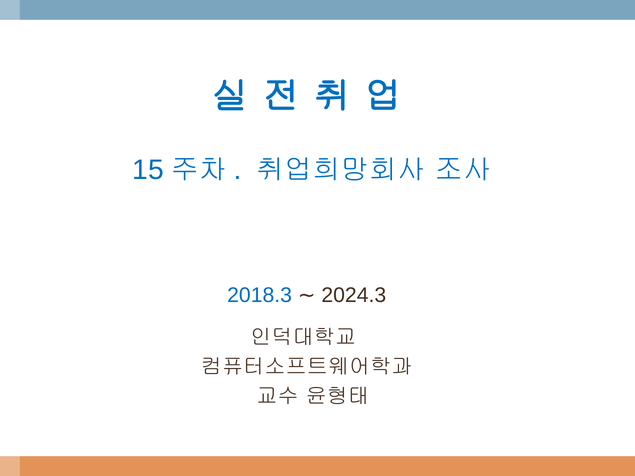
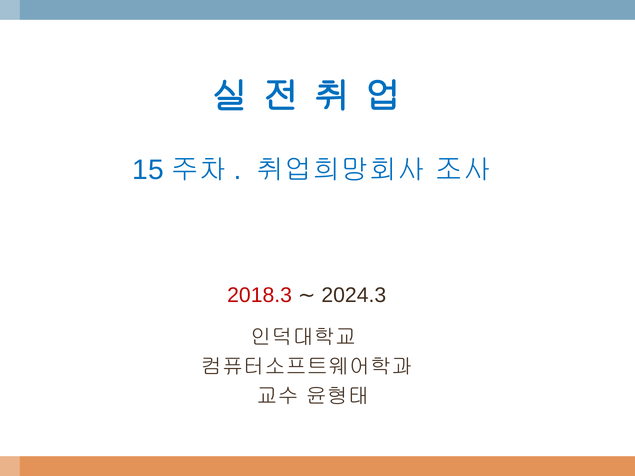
2018.3 colour: blue -> red
